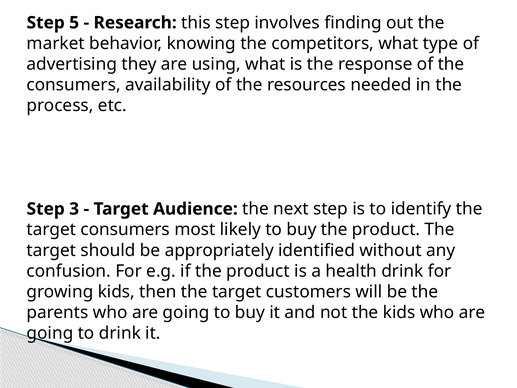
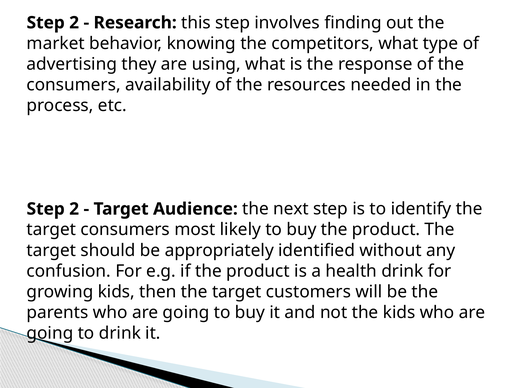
5 at (74, 23): 5 -> 2
3 at (74, 209): 3 -> 2
